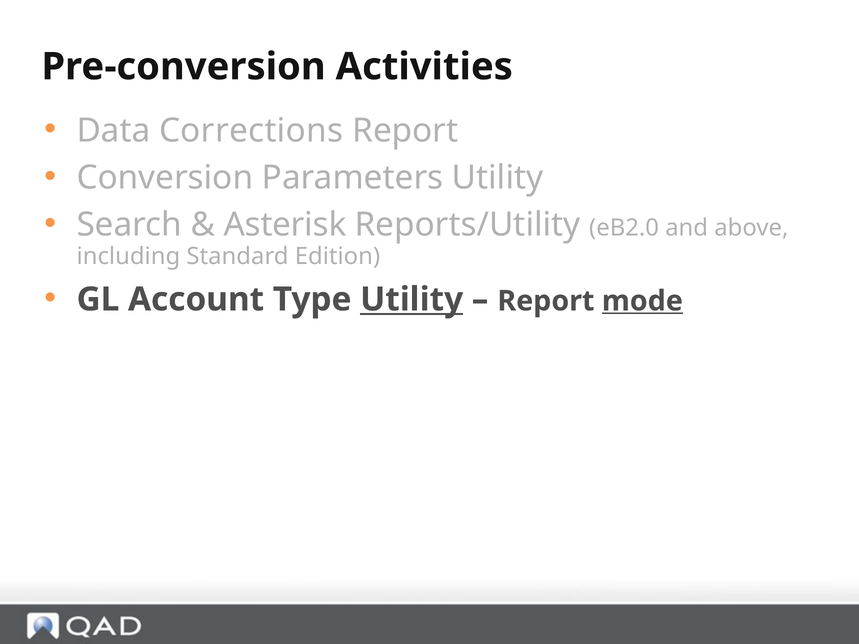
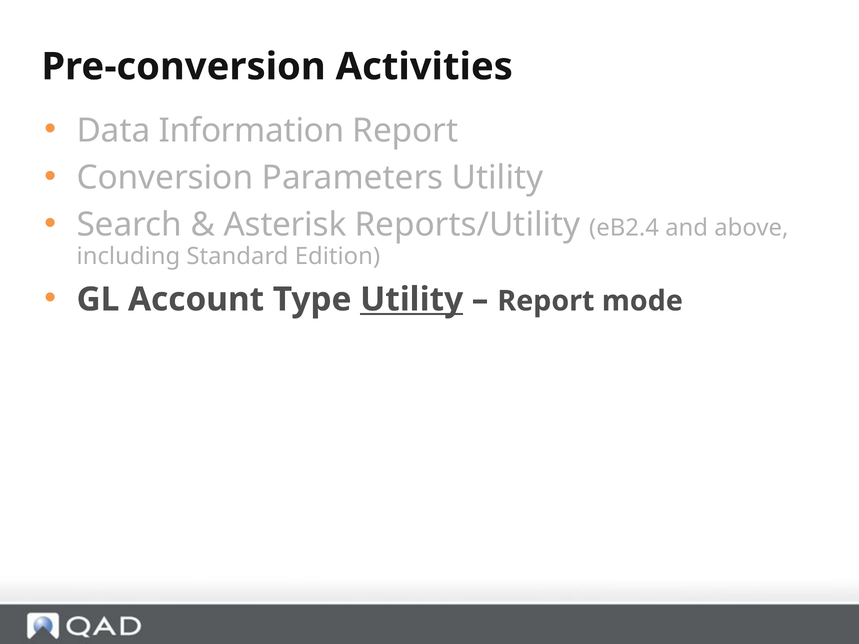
Corrections: Corrections -> Information
eB2.0: eB2.0 -> eB2.4
mode underline: present -> none
